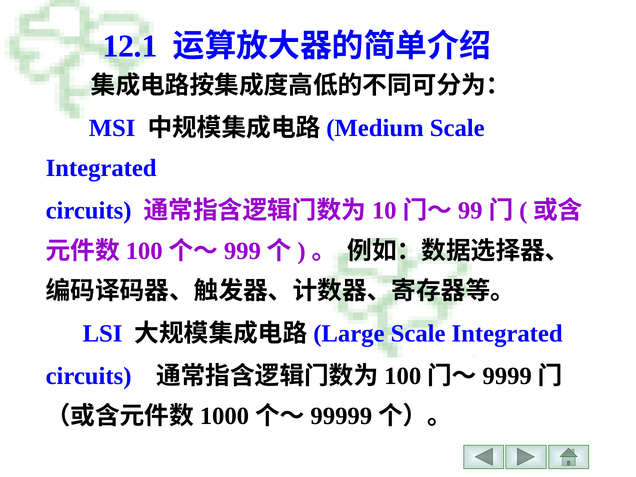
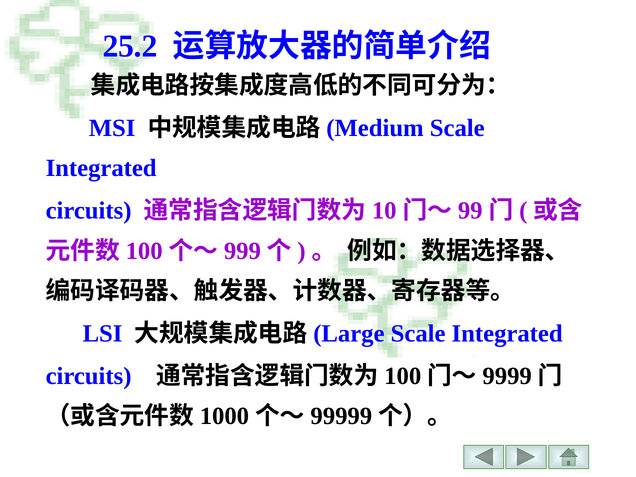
12.1: 12.1 -> 25.2
